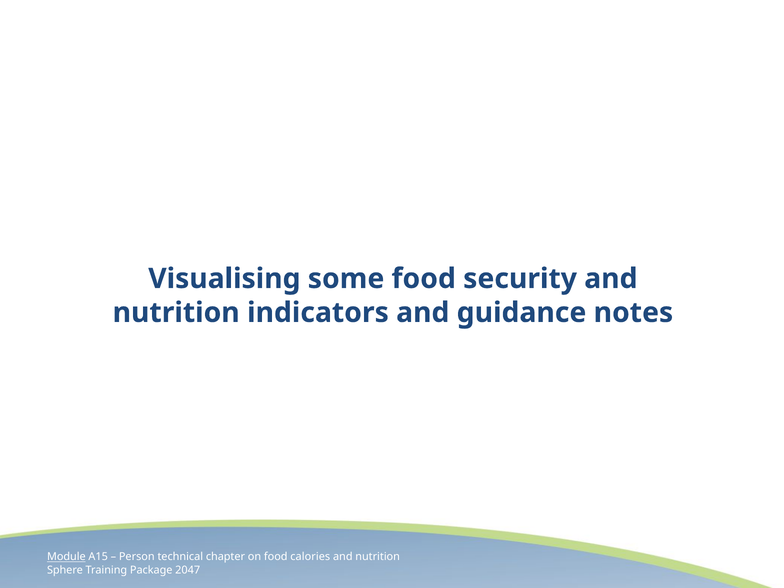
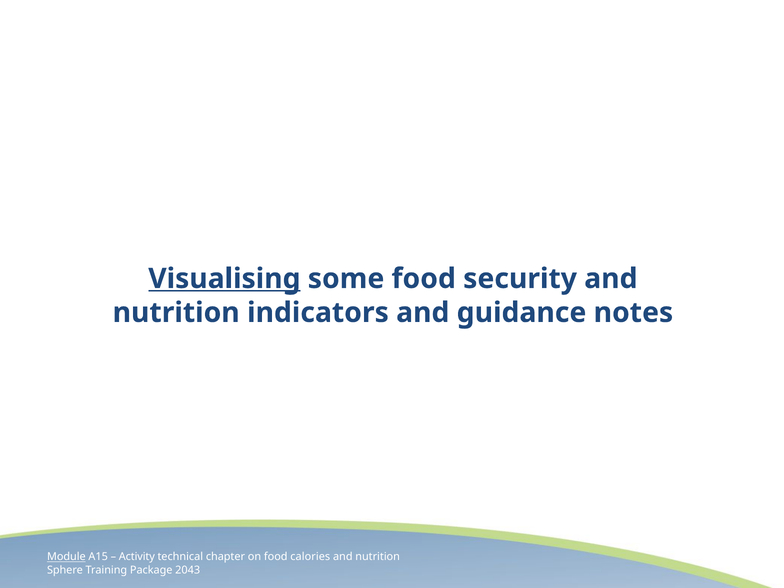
Visualising underline: none -> present
Person: Person -> Activity
2047: 2047 -> 2043
